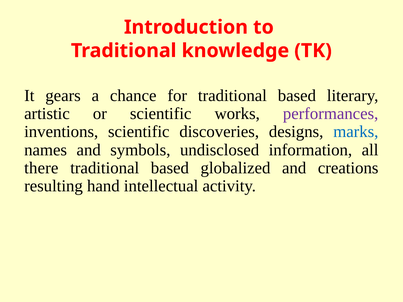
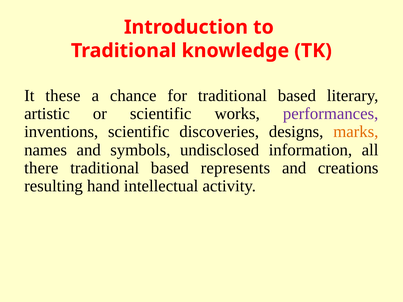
gears: gears -> these
marks colour: blue -> orange
globalized: globalized -> represents
